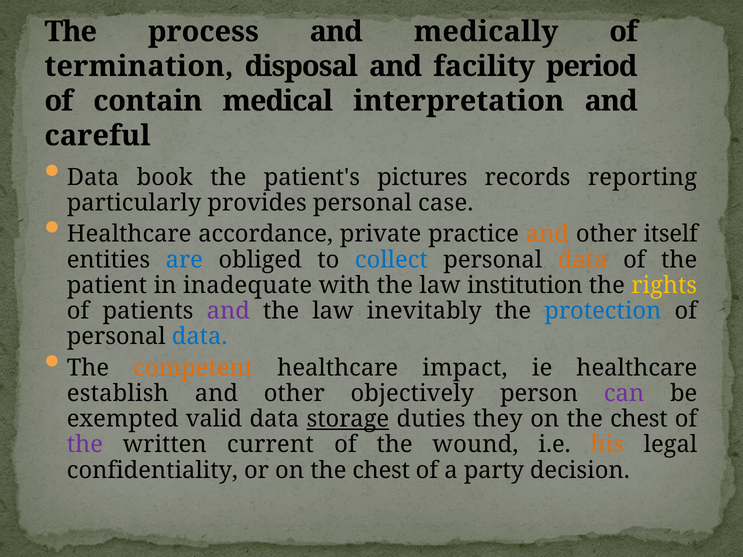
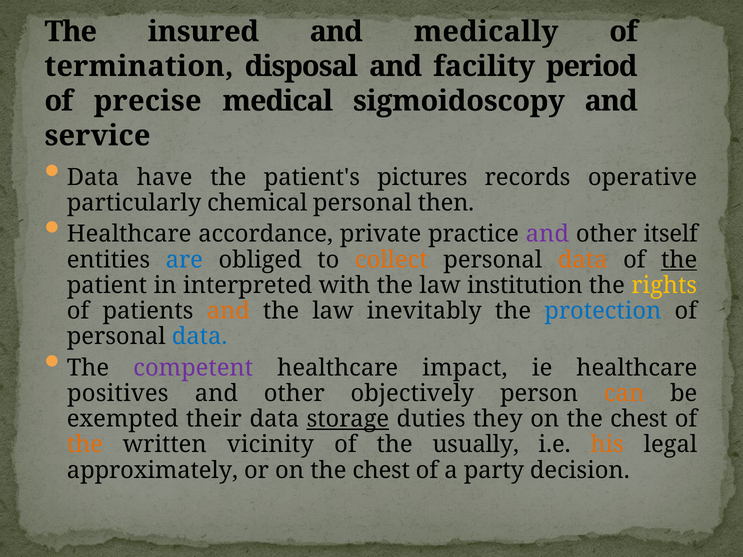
process: process -> insured
contain: contain -> precise
interpretation: interpretation -> sigmoidoscopy
careful: careful -> service
book: book -> have
reporting: reporting -> operative
provides: provides -> chemical
case: case -> then
and at (547, 234) colour: orange -> purple
collect colour: blue -> orange
the at (679, 260) underline: none -> present
inadequate: inadequate -> interpreted
and at (228, 311) colour: purple -> orange
competent colour: orange -> purple
establish: establish -> positives
can colour: purple -> orange
valid: valid -> their
the at (85, 445) colour: purple -> orange
current: current -> vicinity
wound: wound -> usually
confidentiality: confidentiality -> approximately
